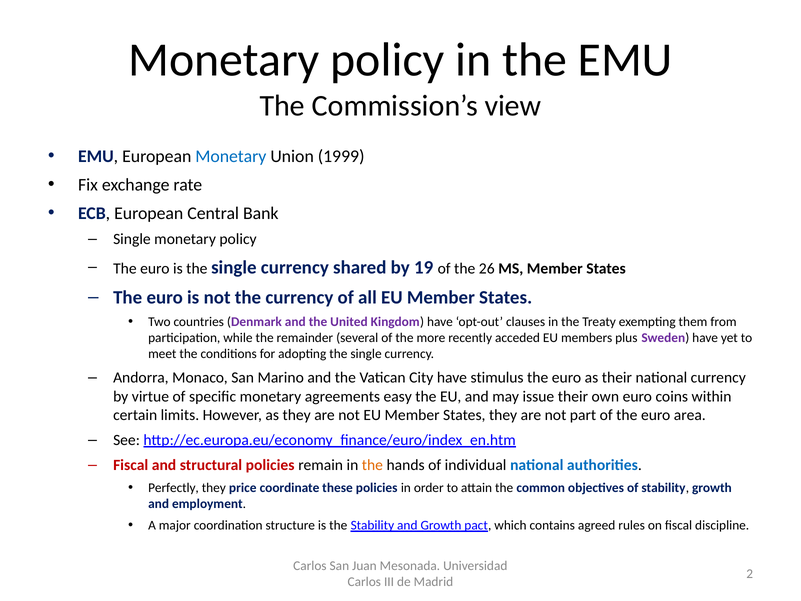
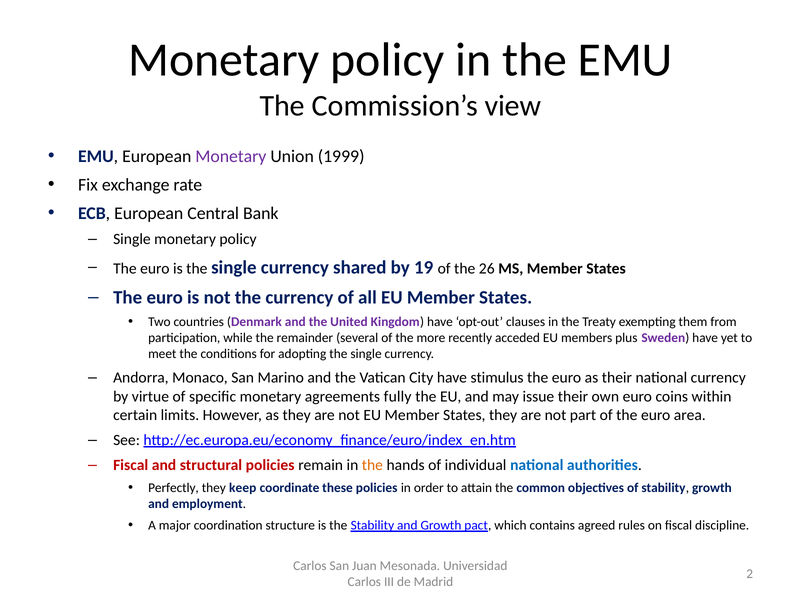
Monetary at (231, 156) colour: blue -> purple
easy: easy -> fully
price: price -> keep
